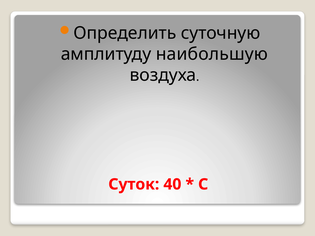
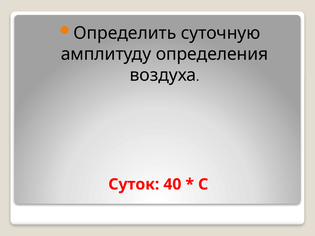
наибольшую: наибольшую -> определения
